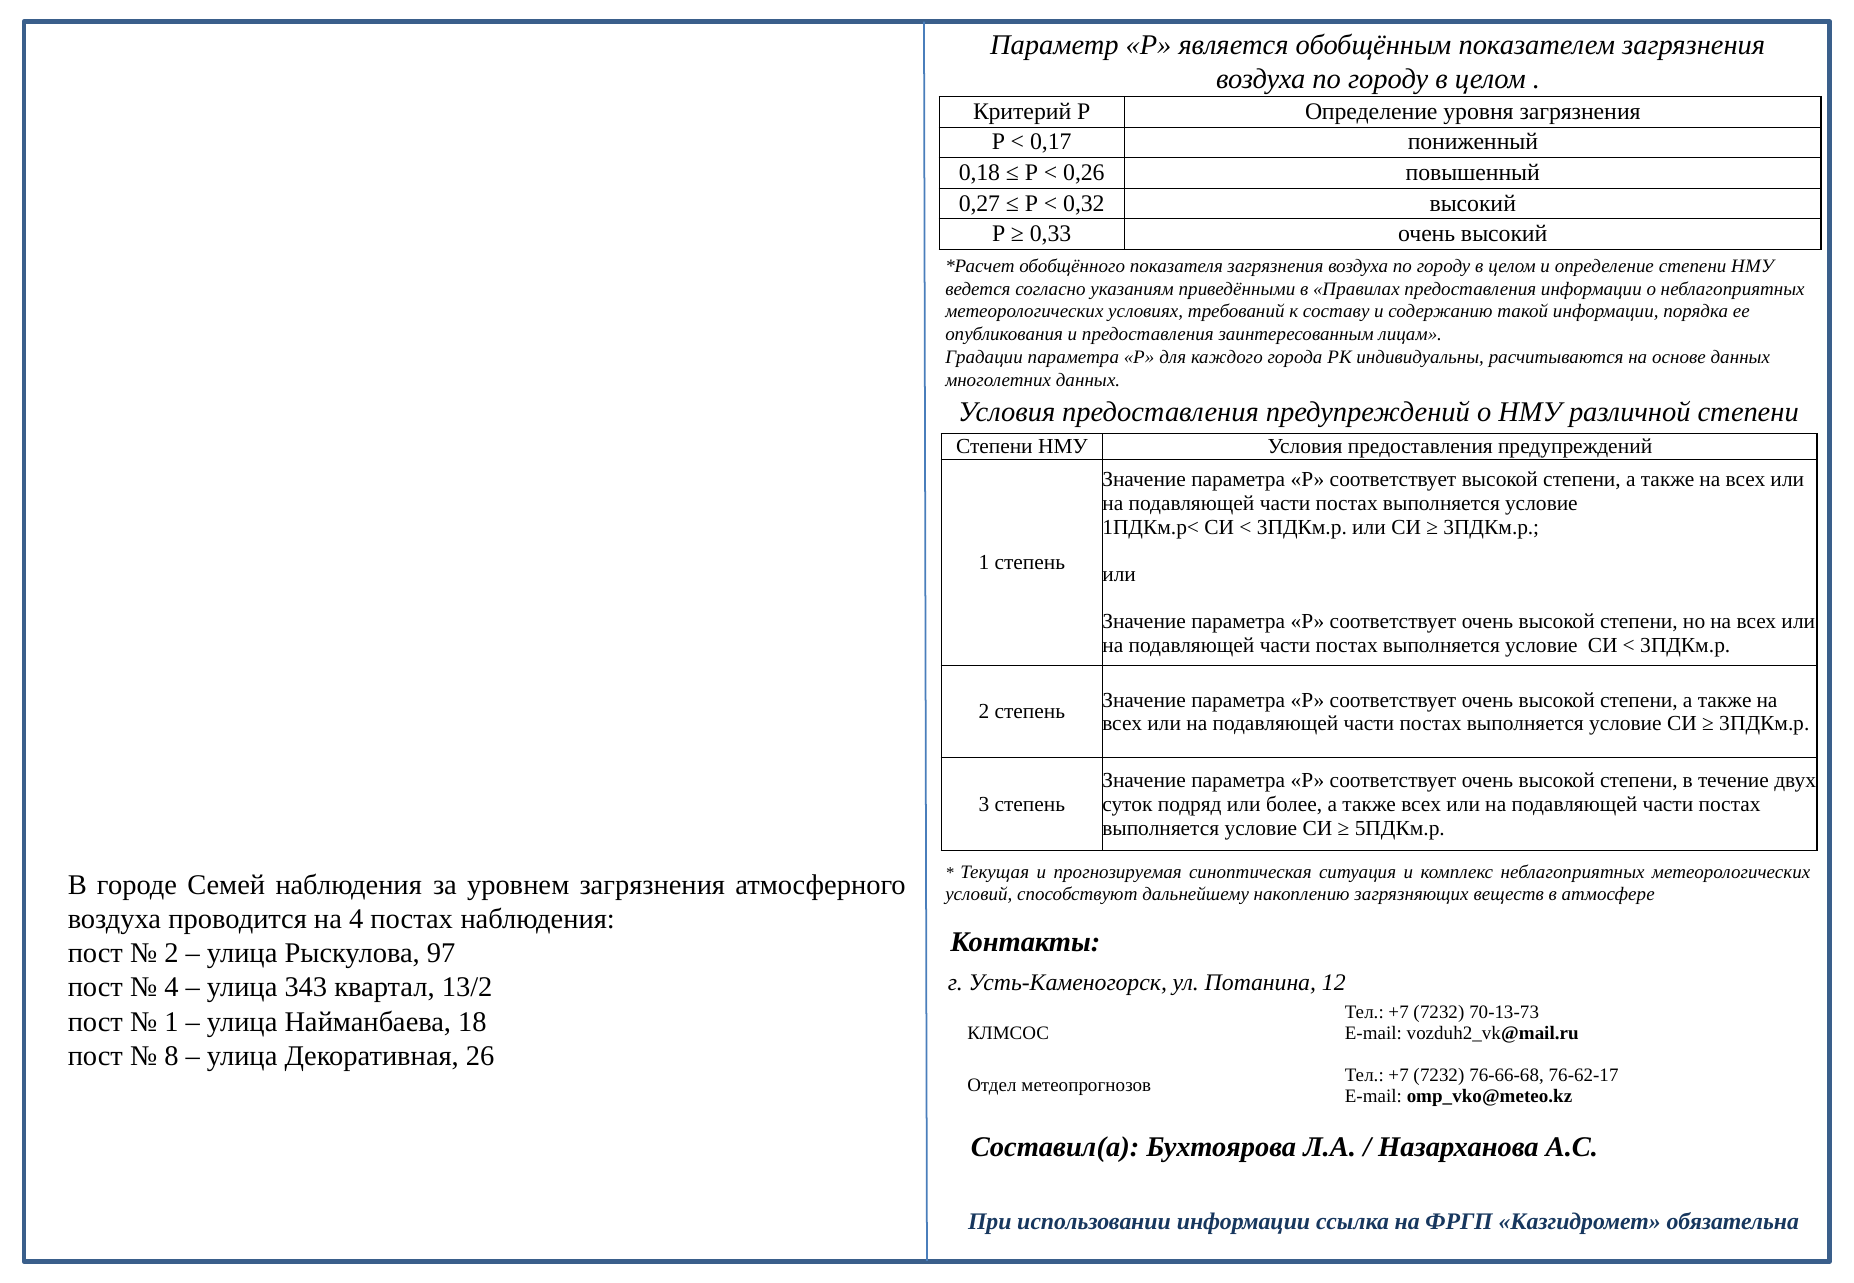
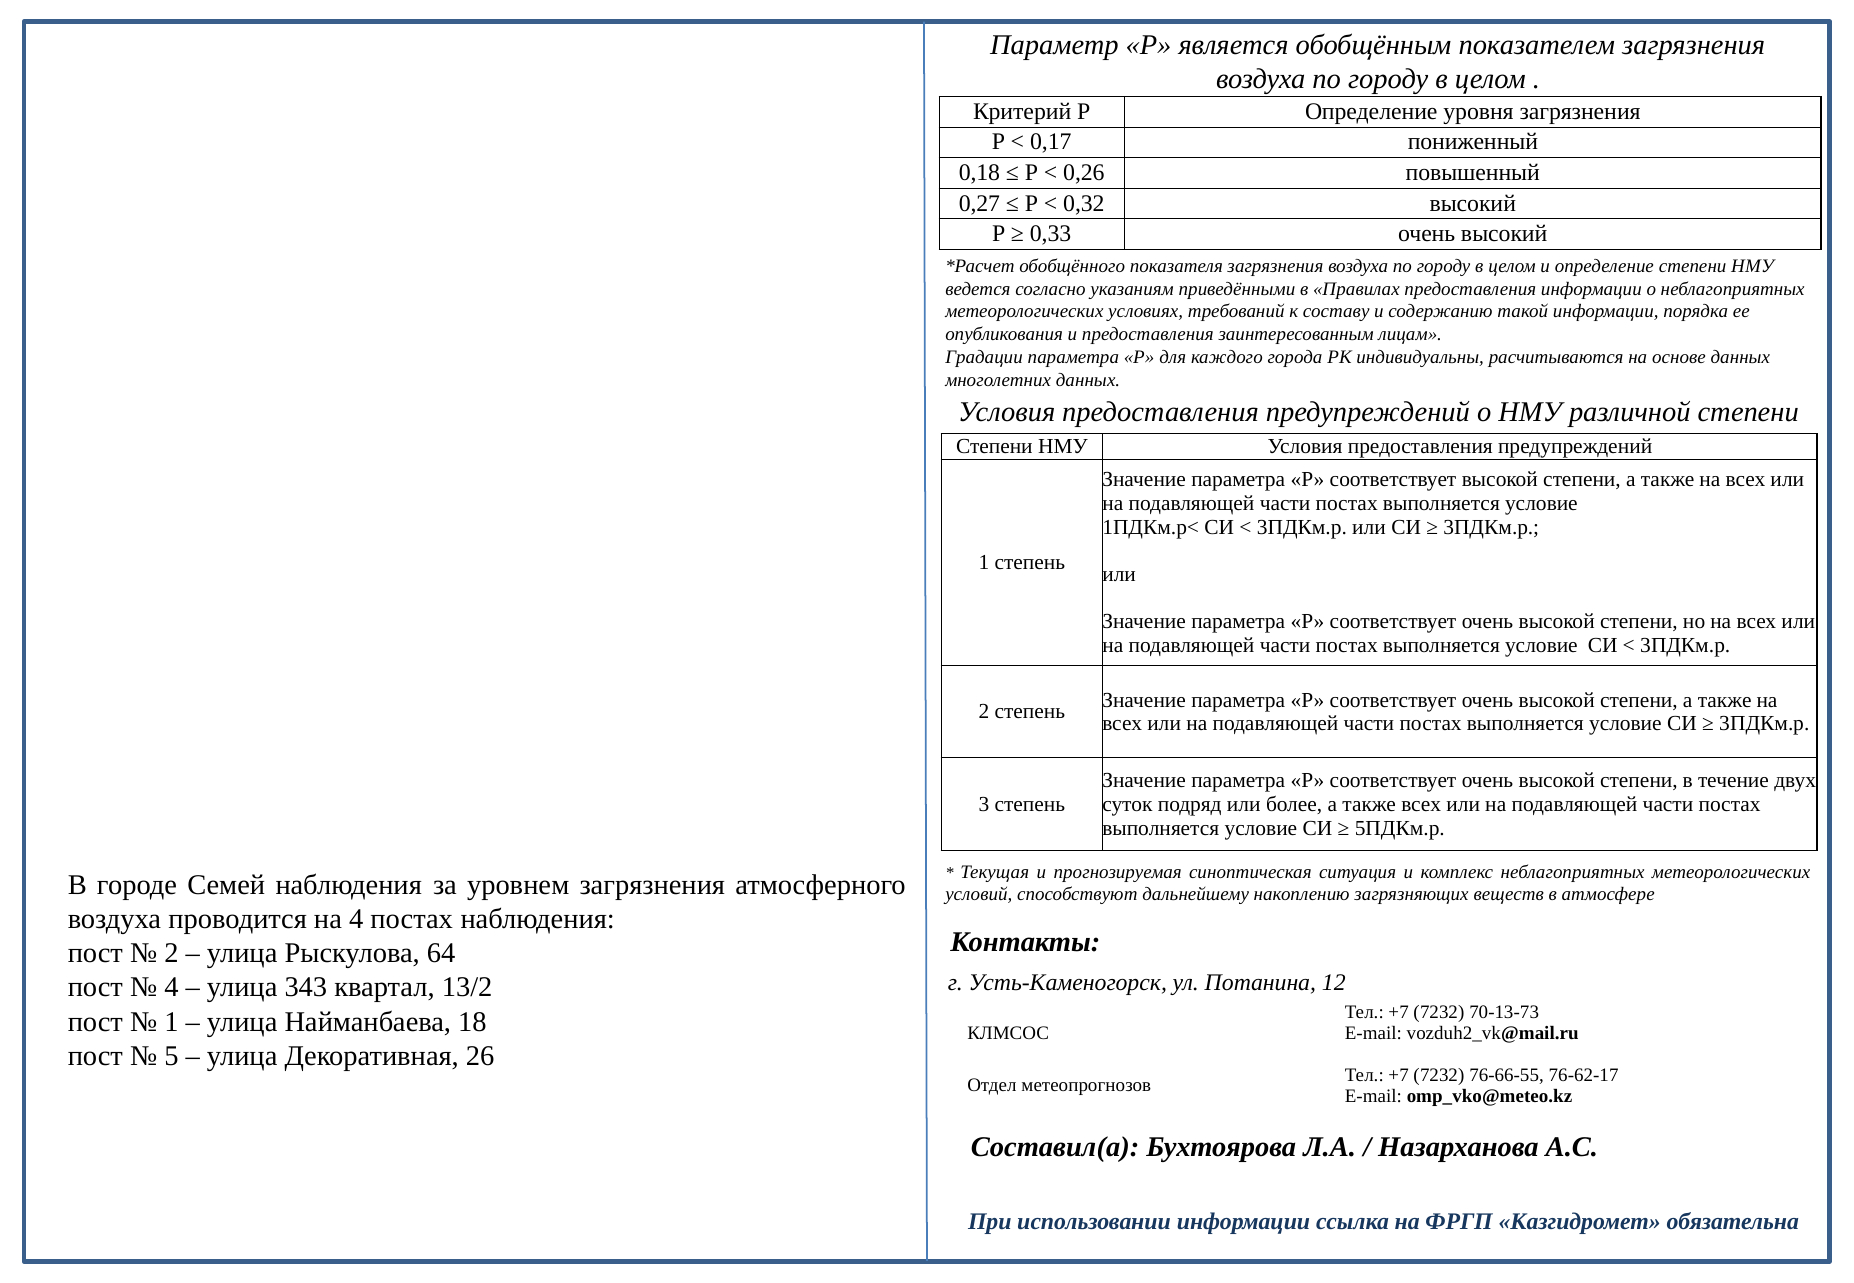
97: 97 -> 64
8: 8 -> 5
76-66-68: 76-66-68 -> 76-66-55
